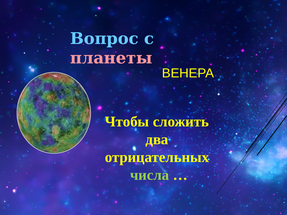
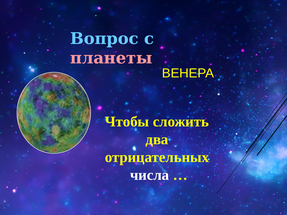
числа colour: light green -> white
